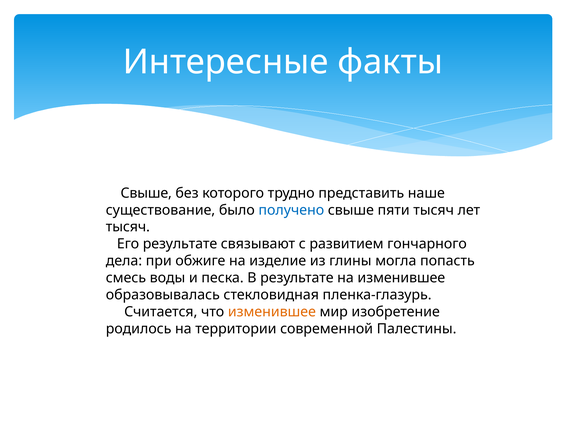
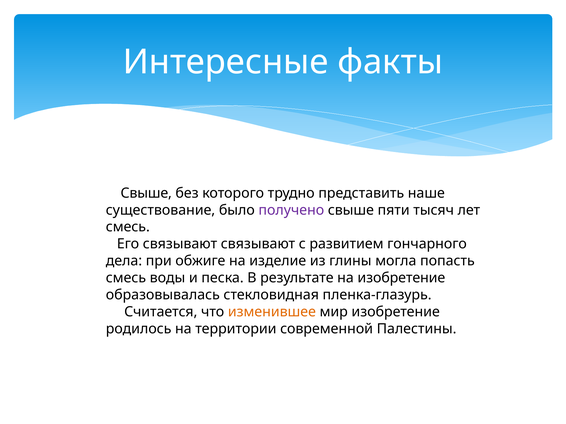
получено colour: blue -> purple
тысяч at (128, 227): тысяч -> смесь
Его результате: результате -> связывают
на изменившее: изменившее -> изобретение
